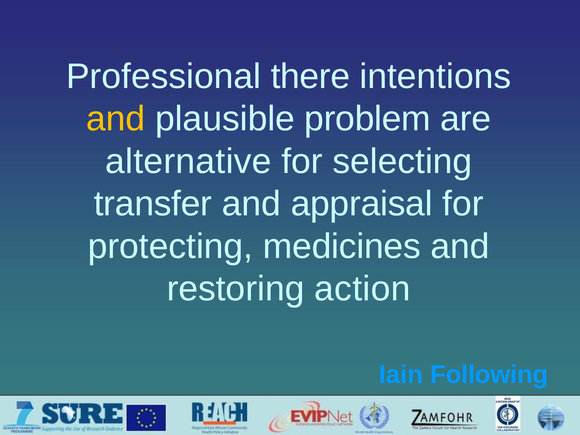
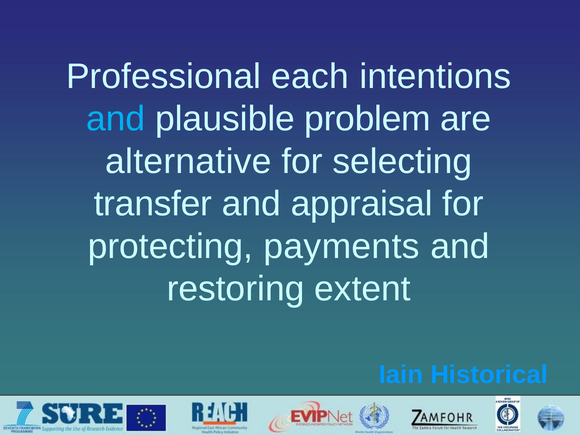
there: there -> each
and at (116, 119) colour: yellow -> light blue
medicines: medicines -> payments
action: action -> extent
Following: Following -> Historical
